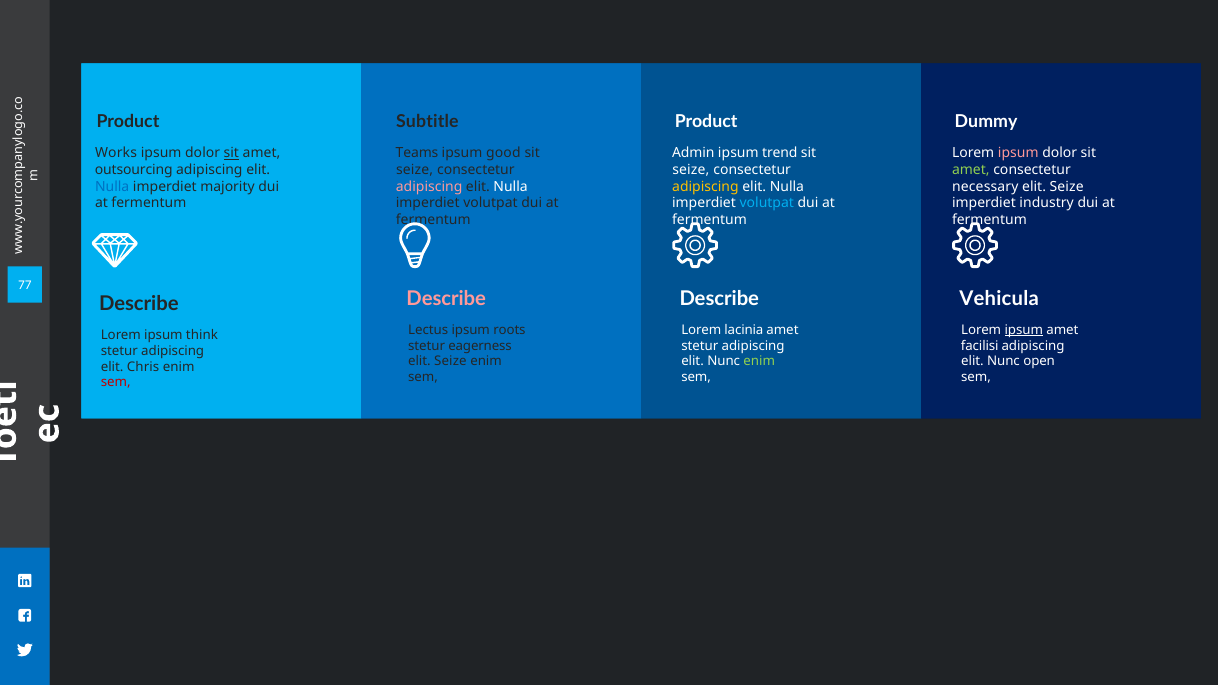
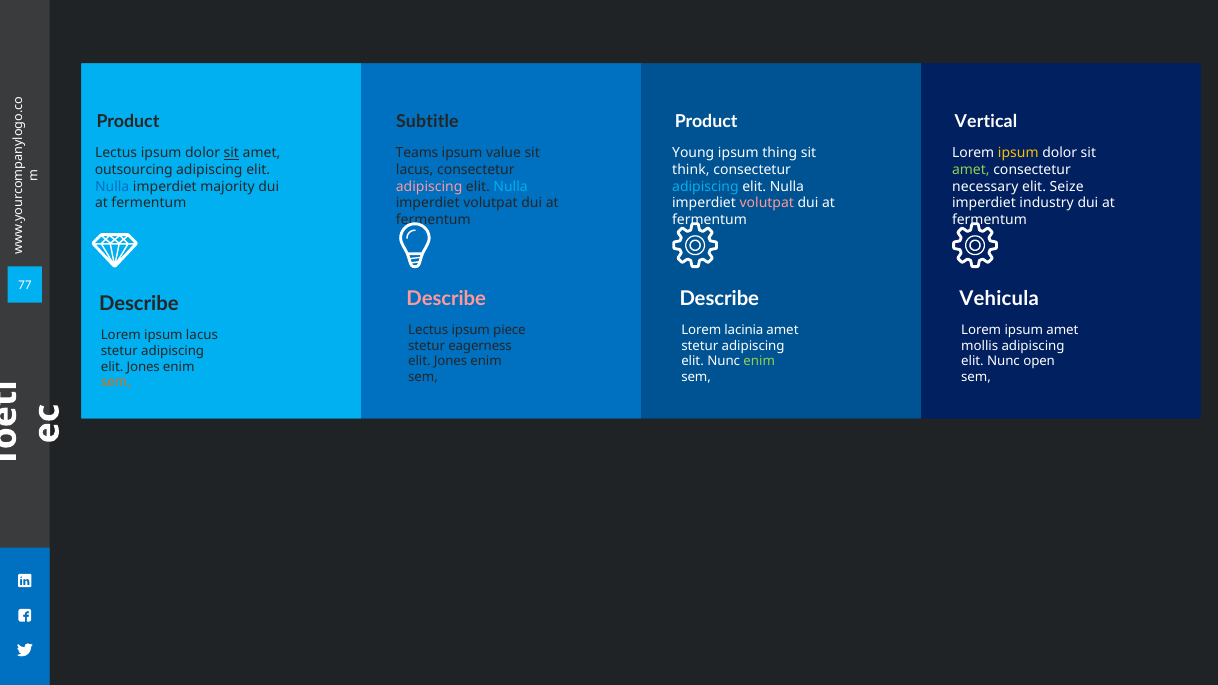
Dummy: Dummy -> Vertical
Works at (116, 153): Works -> Lectus
good: good -> value
Admin: Admin -> Young
trend: trend -> thing
ipsum at (1018, 153) colour: pink -> yellow
seize at (415, 170): seize -> lacus
seize at (691, 170): seize -> think
Nulla at (511, 187) colour: white -> light blue
adipiscing at (705, 187) colour: yellow -> light blue
volutpat at (767, 203) colour: light blue -> pink
roots: roots -> piece
ipsum at (1024, 330) underline: present -> none
ipsum think: think -> lacus
facilisi: facilisi -> mollis
Seize at (450, 362): Seize -> Jones
Chris at (143, 367): Chris -> Jones
sem at (116, 383) colour: red -> orange
